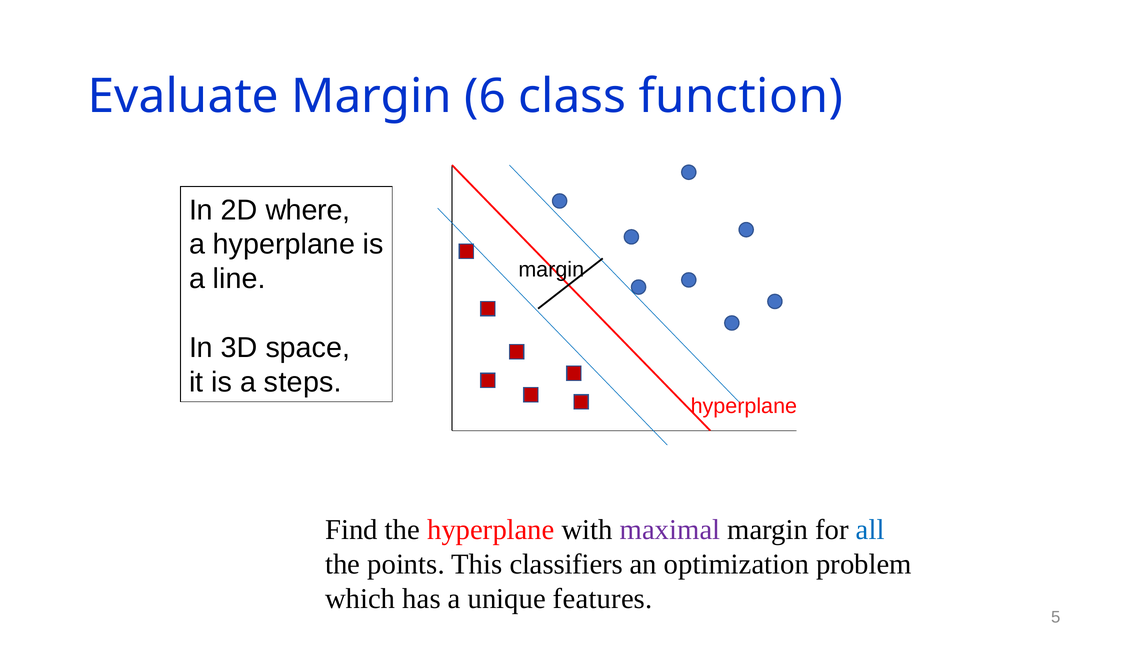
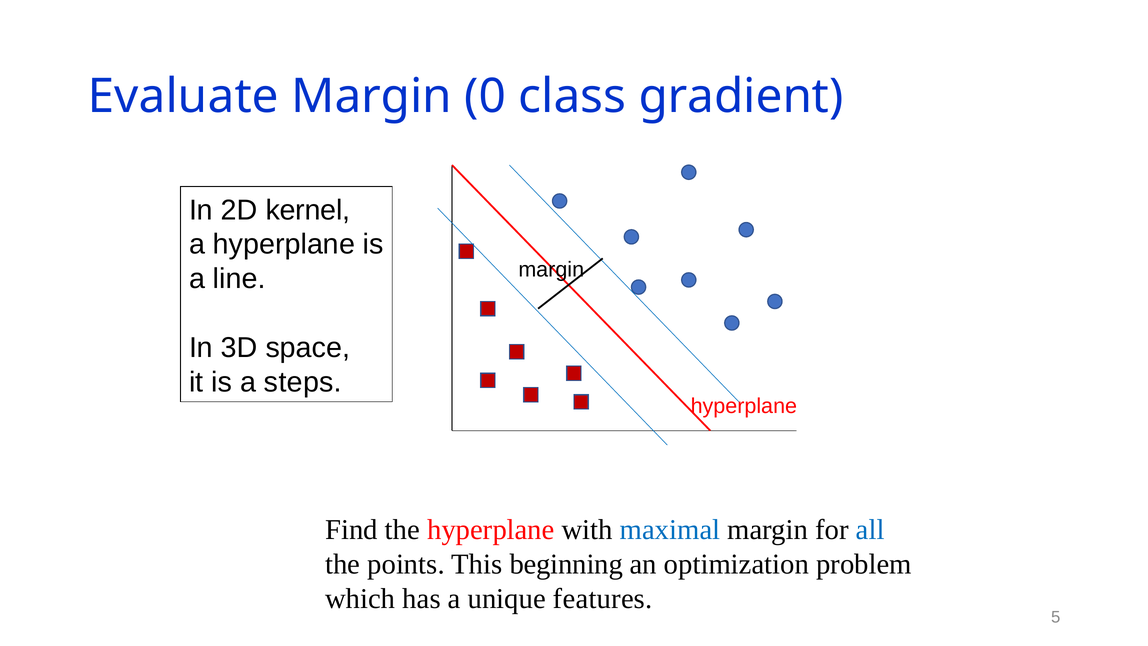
6: 6 -> 0
function: function -> gradient
where: where -> kernel
maximal colour: purple -> blue
classifiers: classifiers -> beginning
